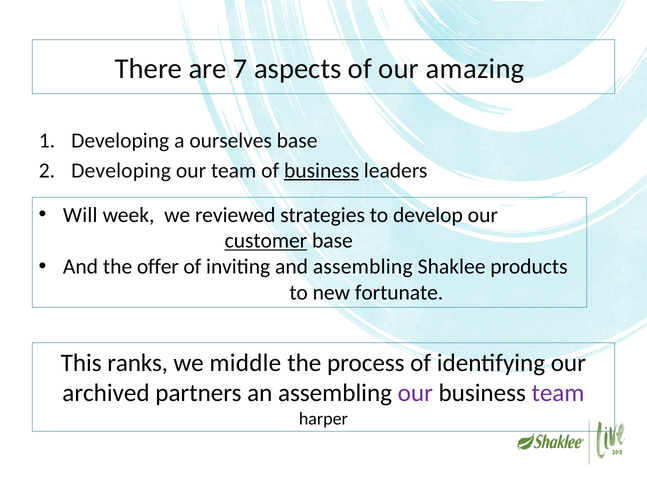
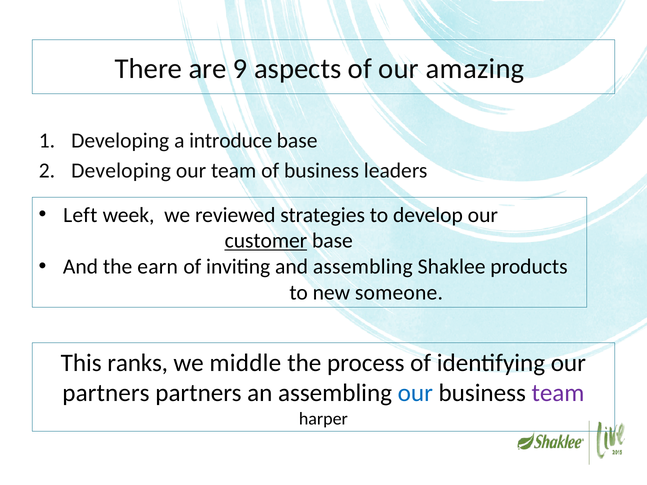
7: 7 -> 9
ourselves: ourselves -> introduce
business at (321, 171) underline: present -> none
Will: Will -> Left
offer: offer -> earn
fortunate: fortunate -> someone
archived at (106, 393): archived -> partners
our at (415, 393) colour: purple -> blue
